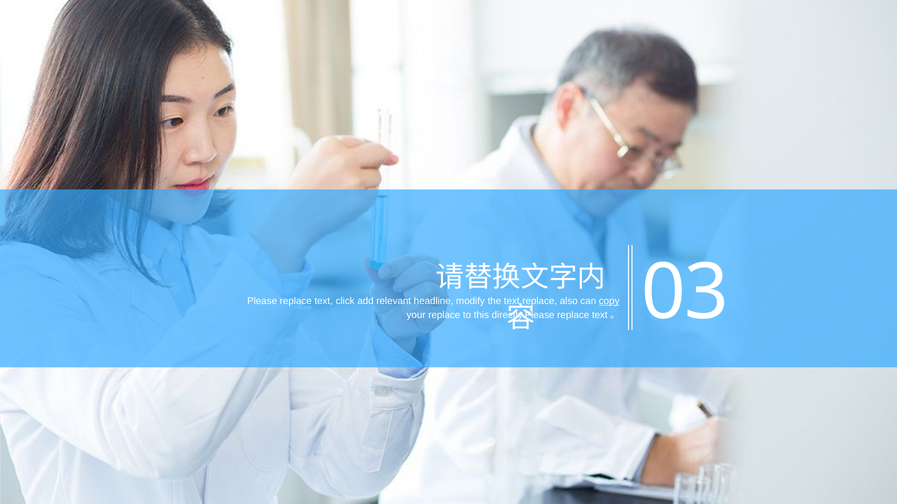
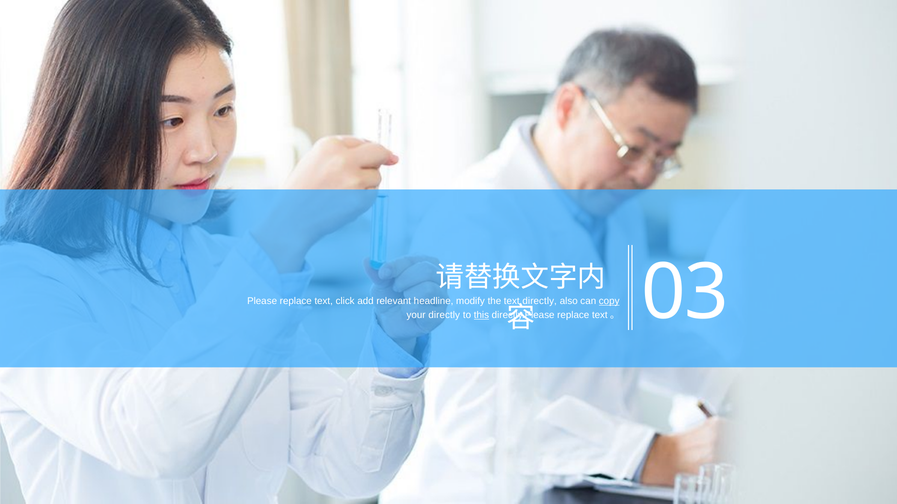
text replace: replace -> directly
your replace: replace -> directly
this underline: none -> present
